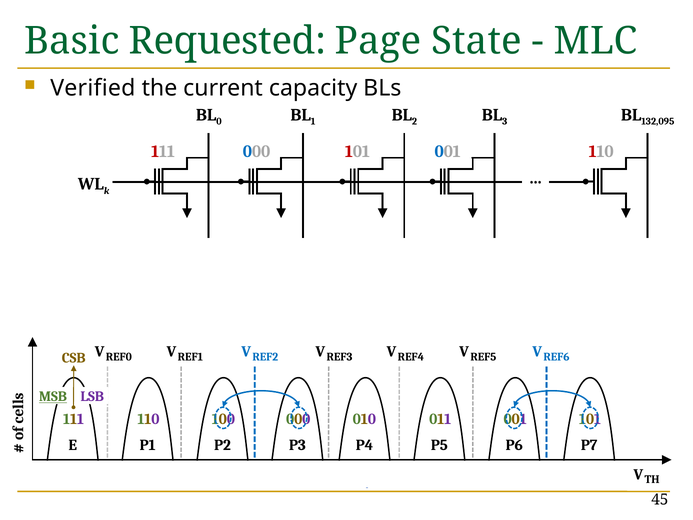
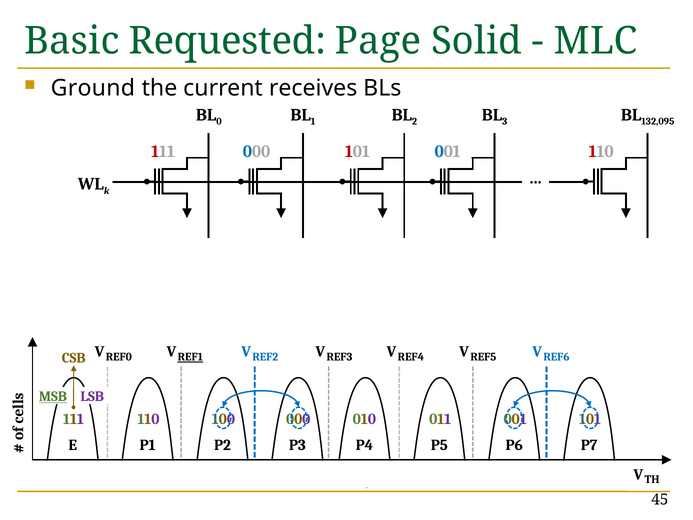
State: State -> Solid
Verified: Verified -> Ground
capacity: capacity -> receives
REF1 underline: none -> present
